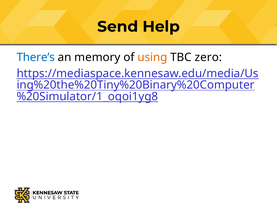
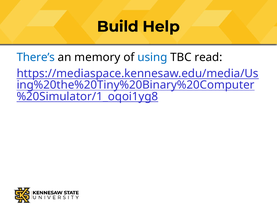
Send: Send -> Build
using colour: orange -> blue
zero: zero -> read
